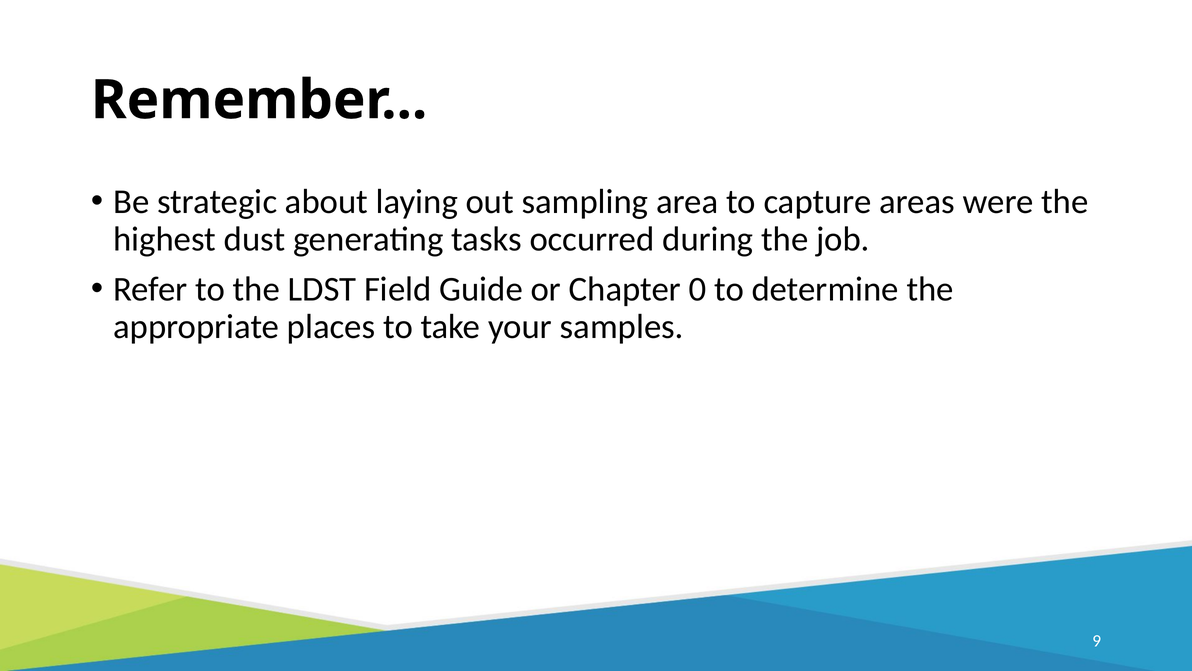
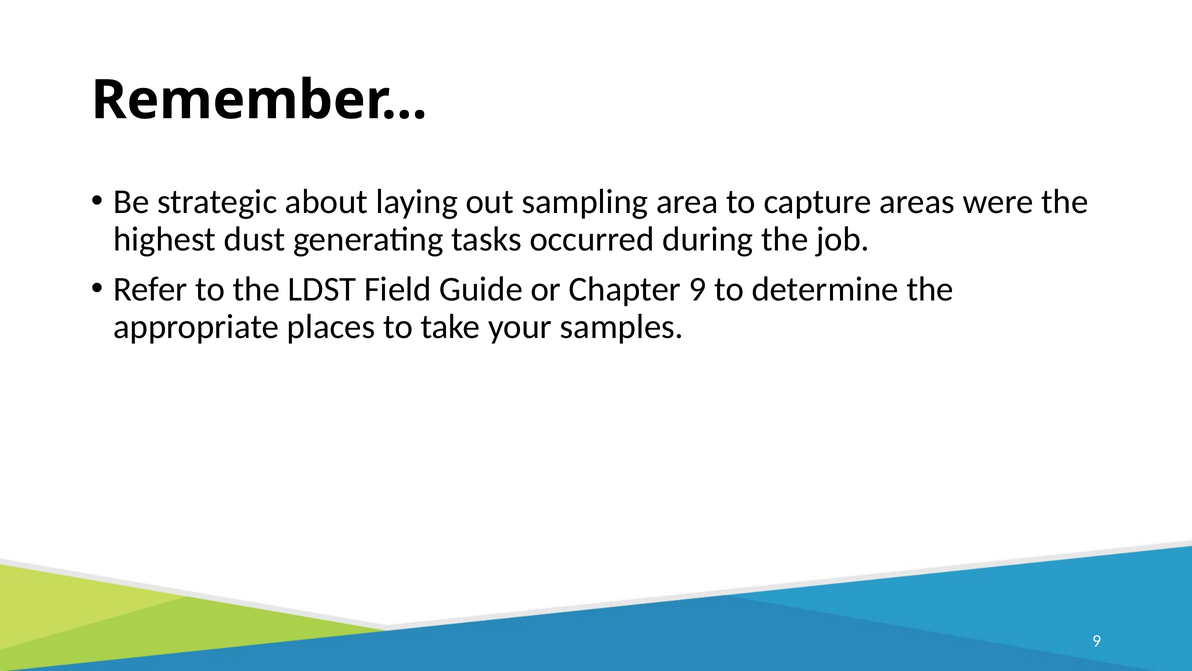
Chapter 0: 0 -> 9
